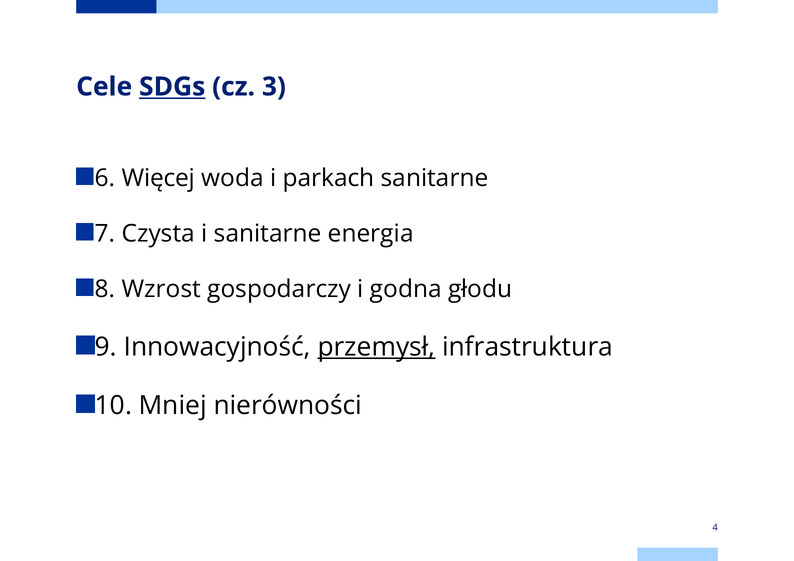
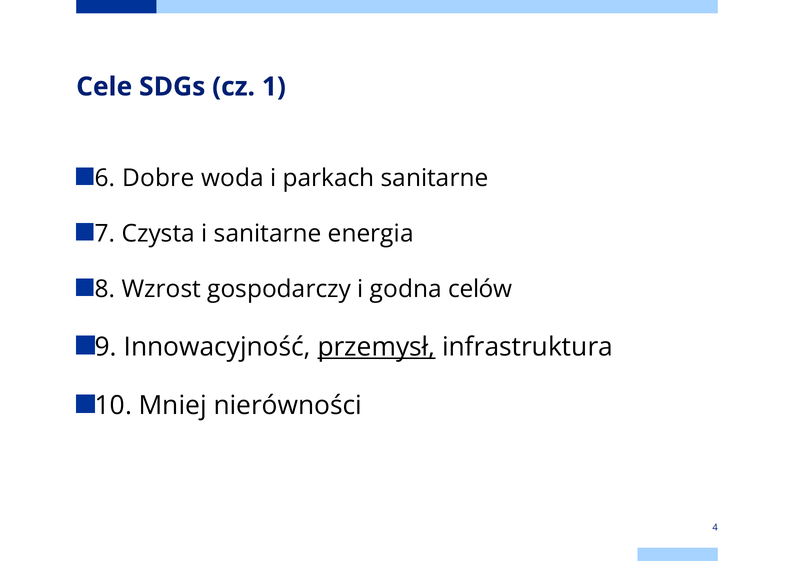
SDGs underline: present -> none
3: 3 -> 1
Więcej: Więcej -> Dobre
głodu: głodu -> celów
